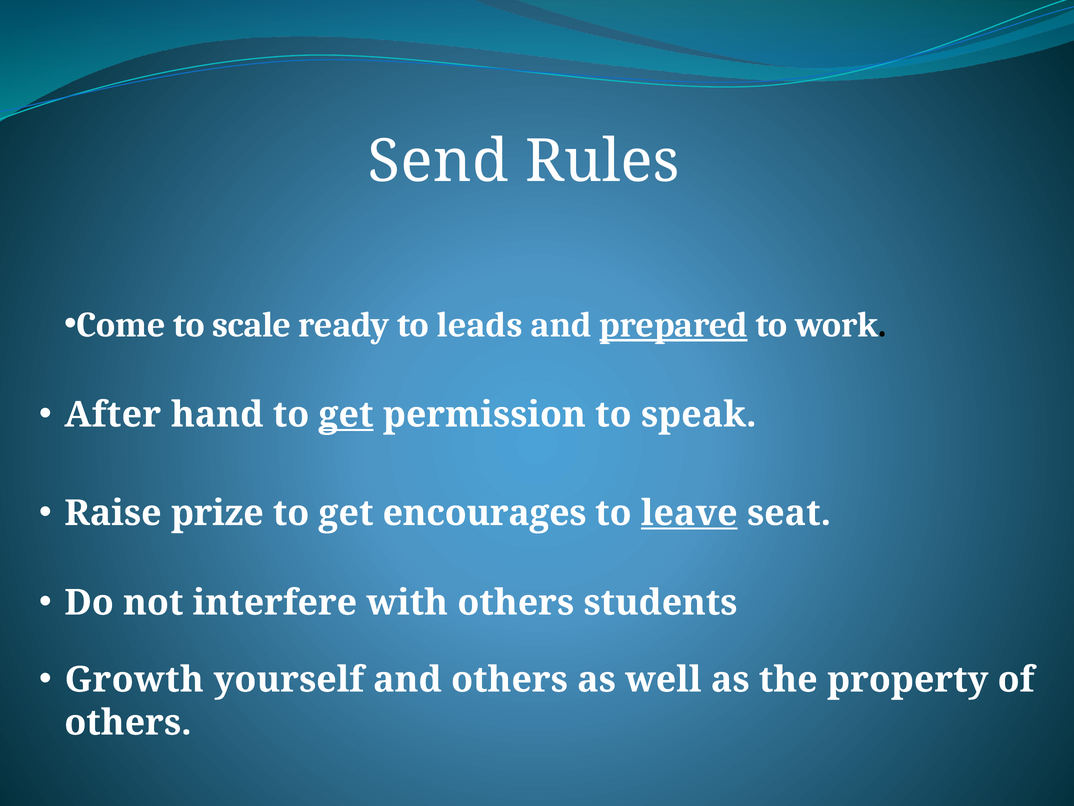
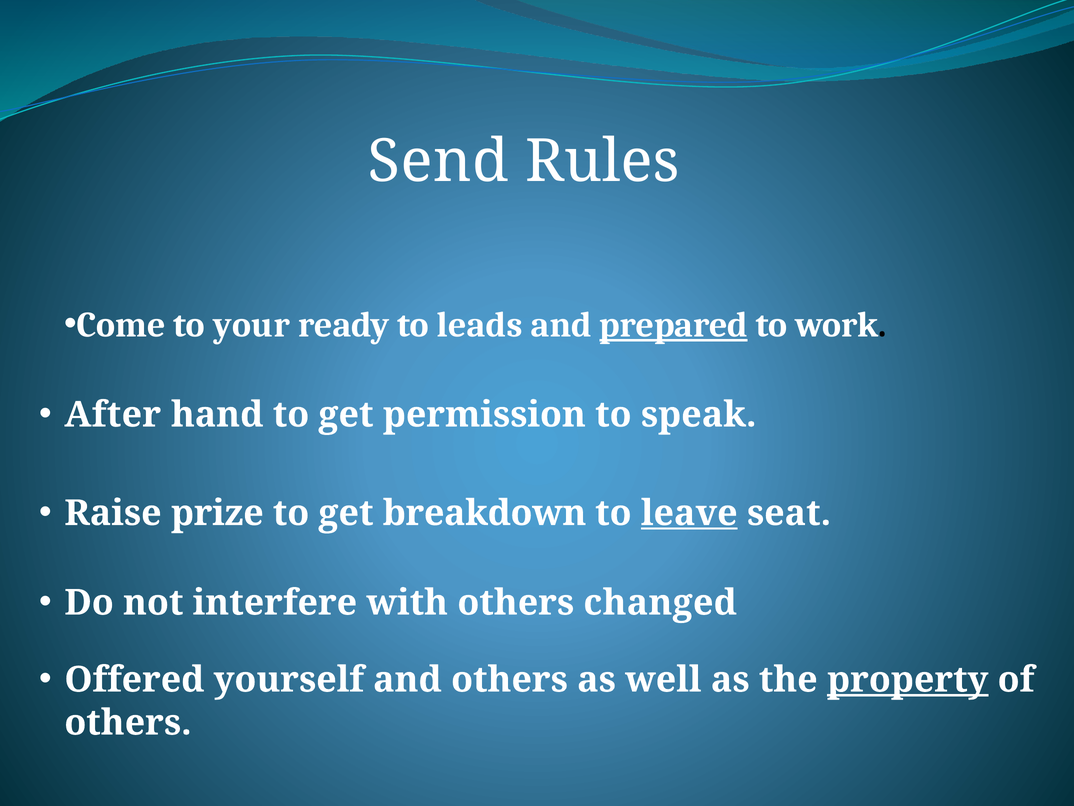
scale: scale -> your
get at (346, 414) underline: present -> none
encourages: encourages -> breakdown
students: students -> changed
Growth: Growth -> Offered
property underline: none -> present
